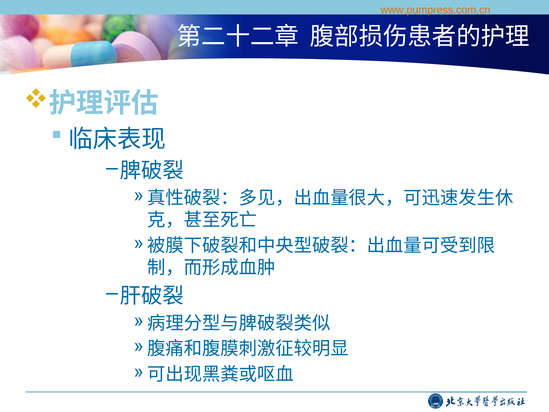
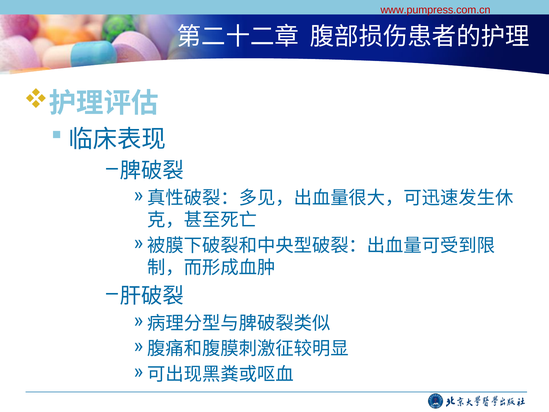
www.pumpress.com.cn colour: orange -> red
